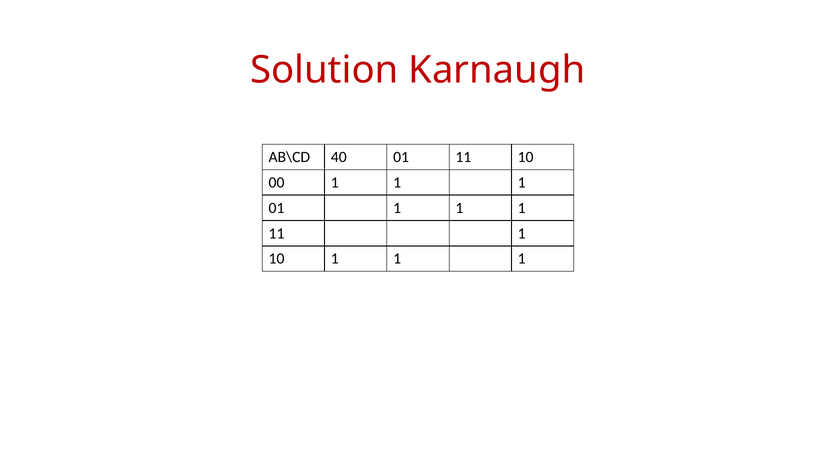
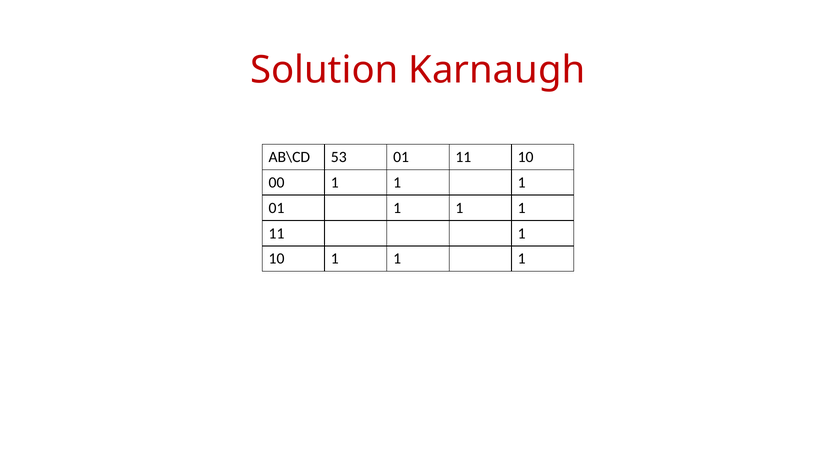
40: 40 -> 53
